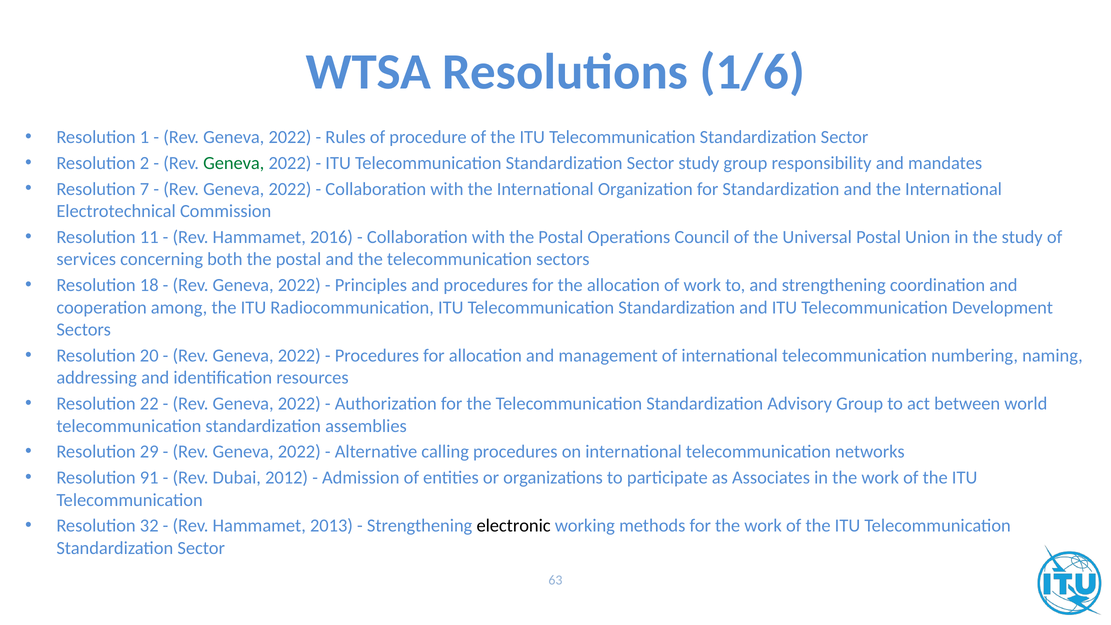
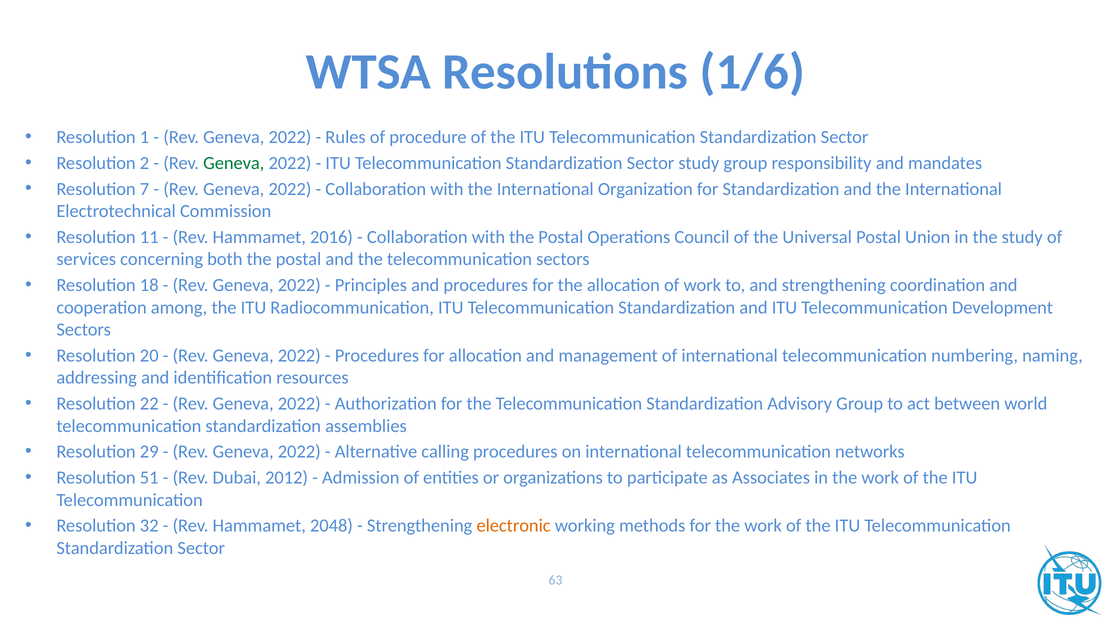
91: 91 -> 51
2013: 2013 -> 2048
electronic colour: black -> orange
